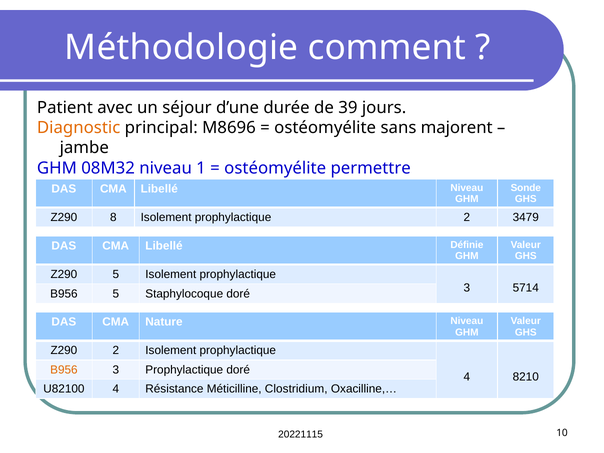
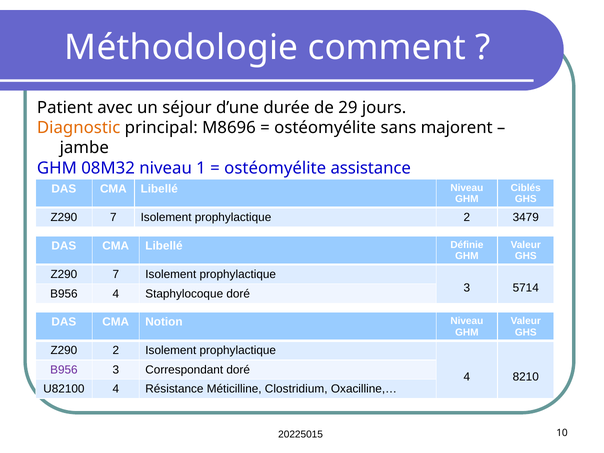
39: 39 -> 29
permettre: permettre -> assistance
Sonde: Sonde -> Ciblés
8 at (113, 217): 8 -> 7
5 at (116, 274): 5 -> 7
B956 5: 5 -> 4
Nature: Nature -> Notion
B956 at (64, 370) colour: orange -> purple
3 Prophylactique: Prophylactique -> Correspondant
20221115: 20221115 -> 20225015
